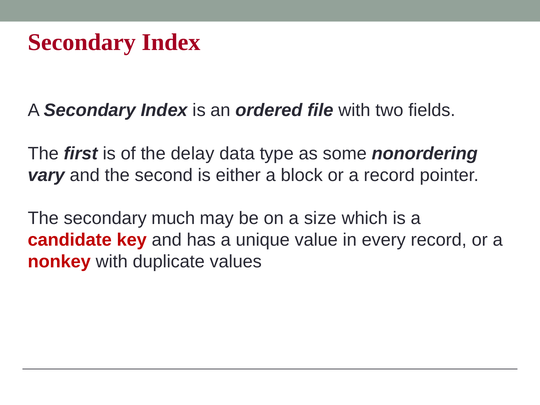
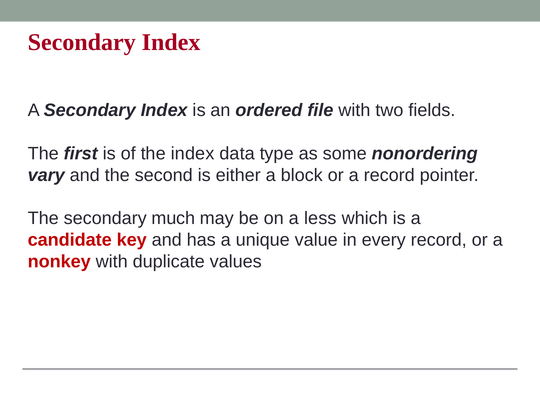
the delay: delay -> index
size: size -> less
